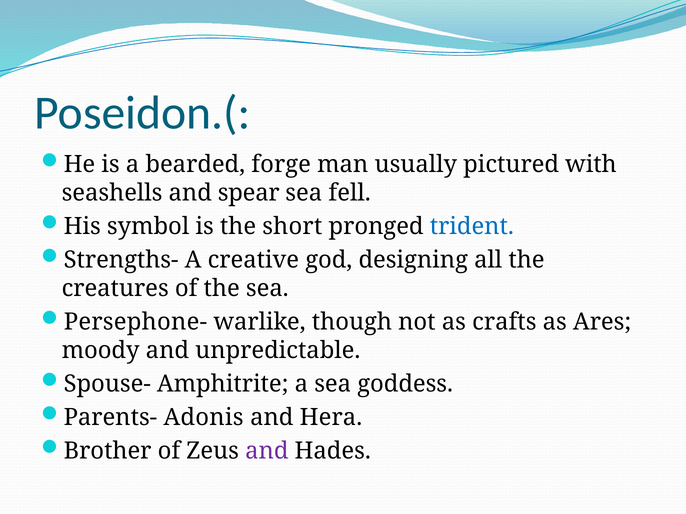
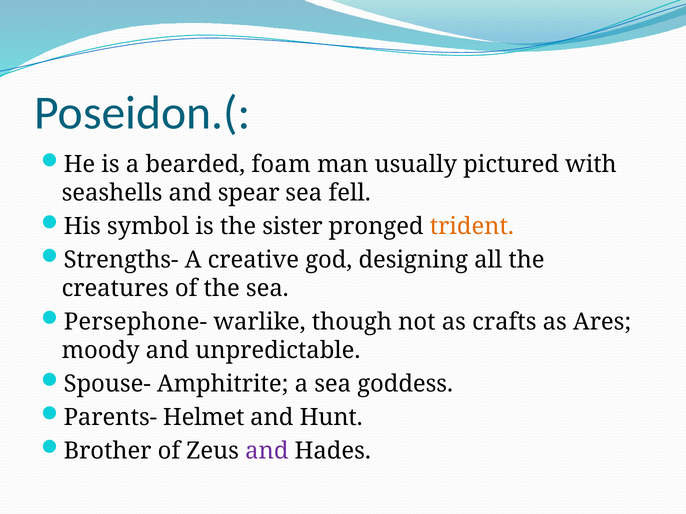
forge: forge -> foam
short: short -> sister
trident colour: blue -> orange
Adonis: Adonis -> Helmet
Hera: Hera -> Hunt
